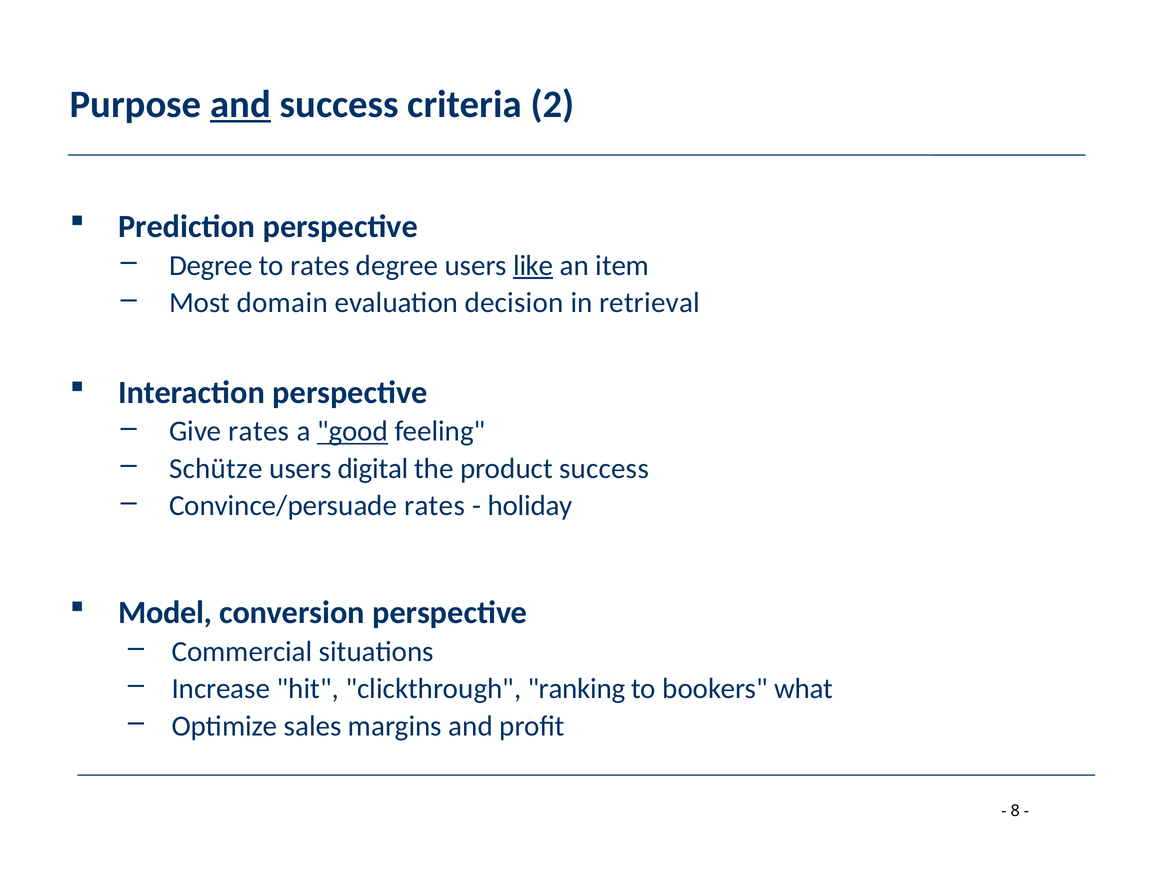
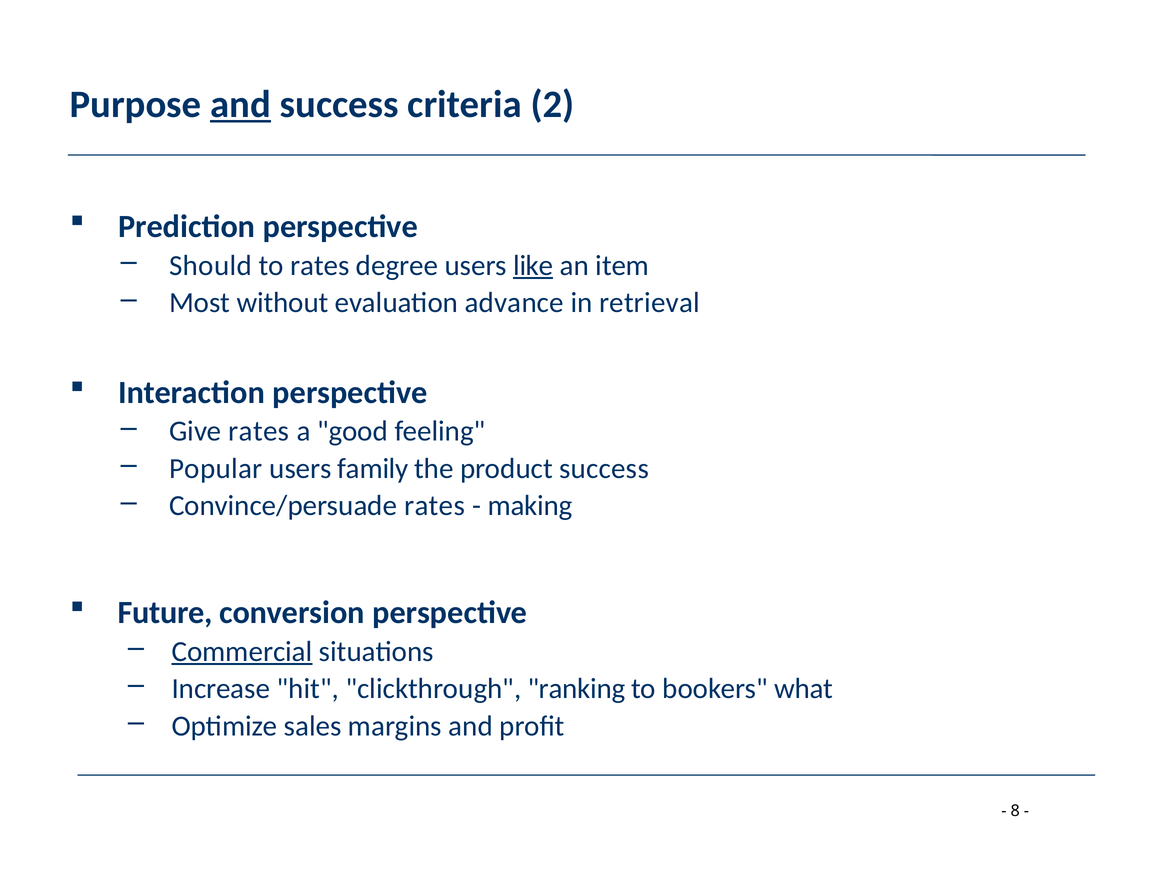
Degree at (211, 266): Degree -> Should
domain: domain -> without
decision: decision -> advance
good underline: present -> none
Schütze: Schütze -> Popular
digital: digital -> family
holiday: holiday -> making
Model: Model -> Future
Commercial underline: none -> present
